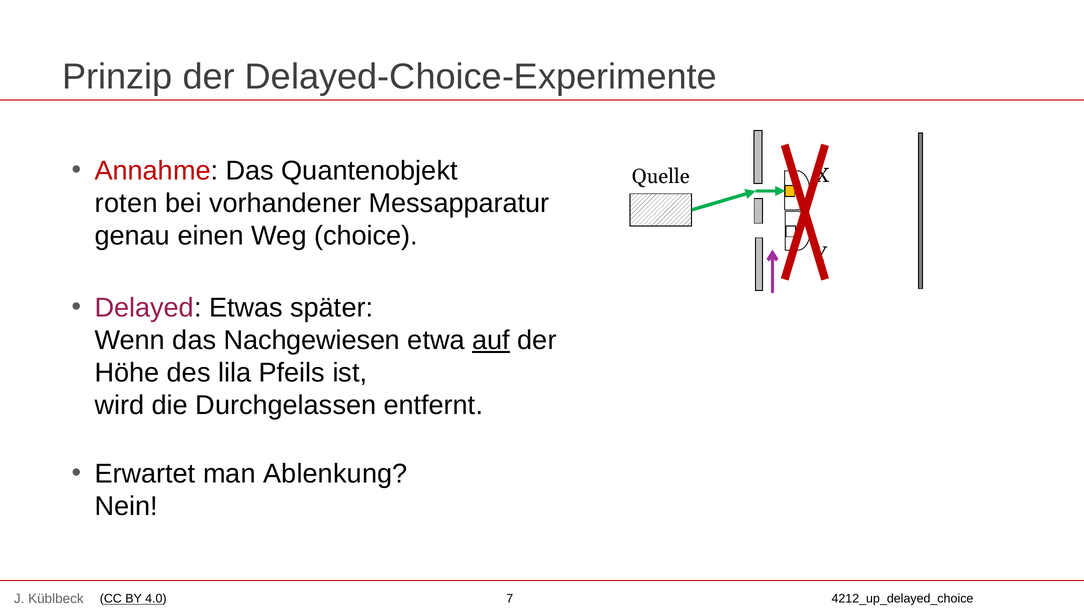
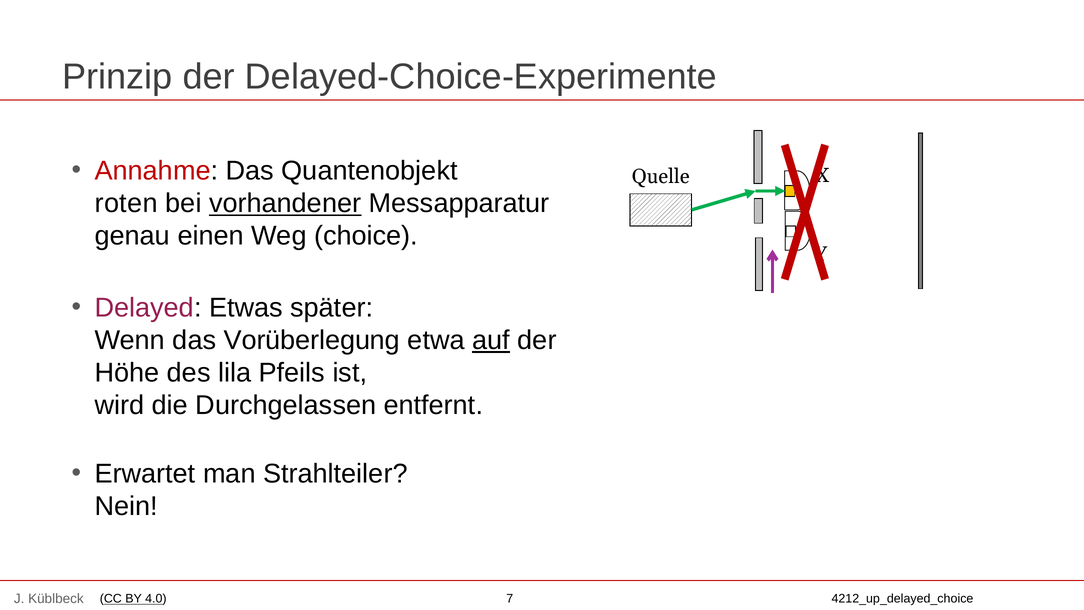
vorhandener underline: none -> present
Nachgewiesen: Nachgewiesen -> Vorüberlegung
Ablenkung: Ablenkung -> Strahlteiler
